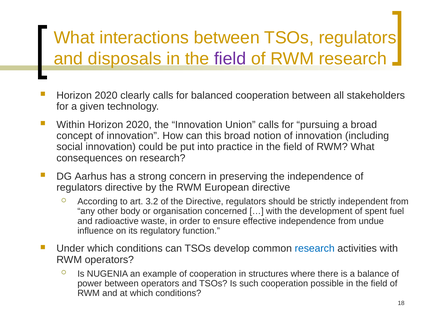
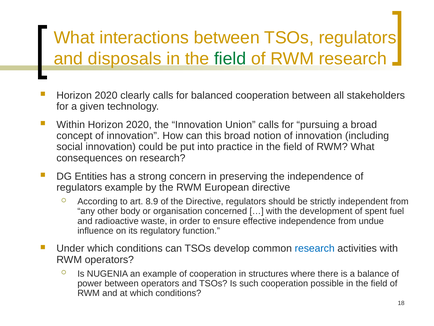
field at (230, 59) colour: purple -> green
Aarhus: Aarhus -> Entities
regulators directive: directive -> example
3.2: 3.2 -> 8.9
